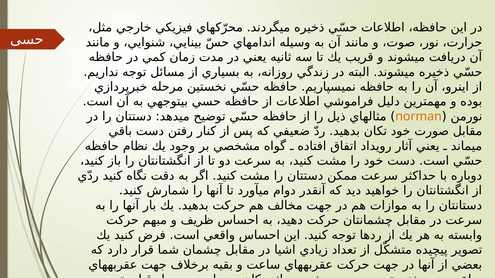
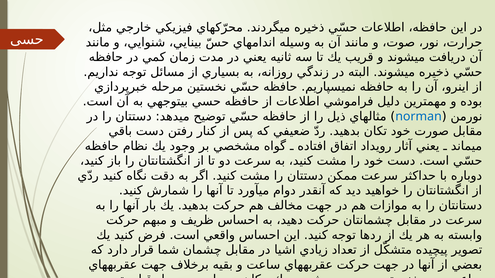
norman colour: orange -> blue
